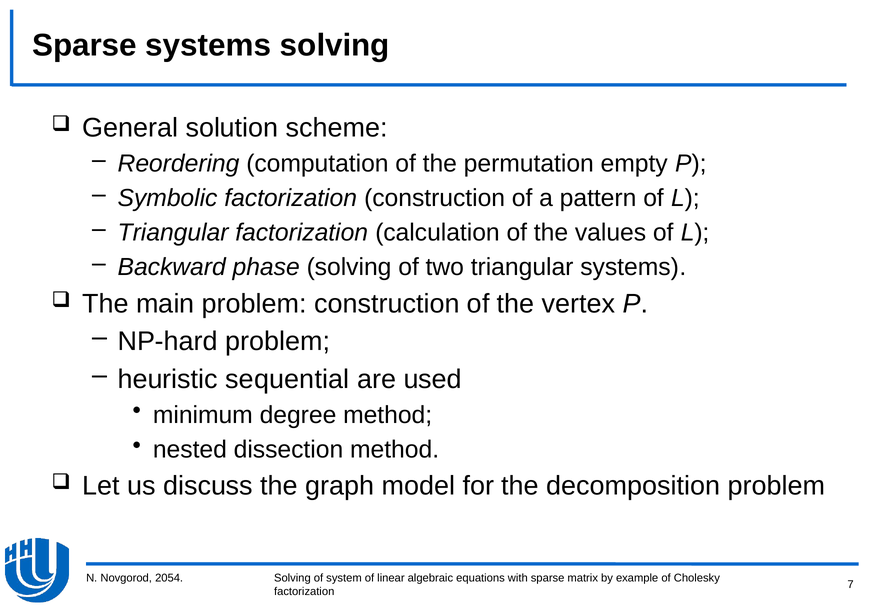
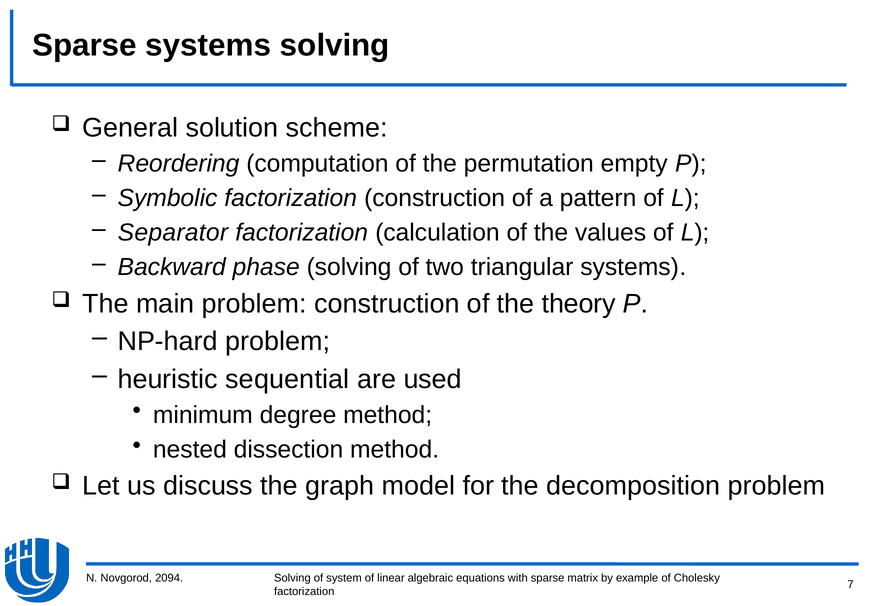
Triangular at (173, 233): Triangular -> Separator
vertex: vertex -> theory
2054: 2054 -> 2094
